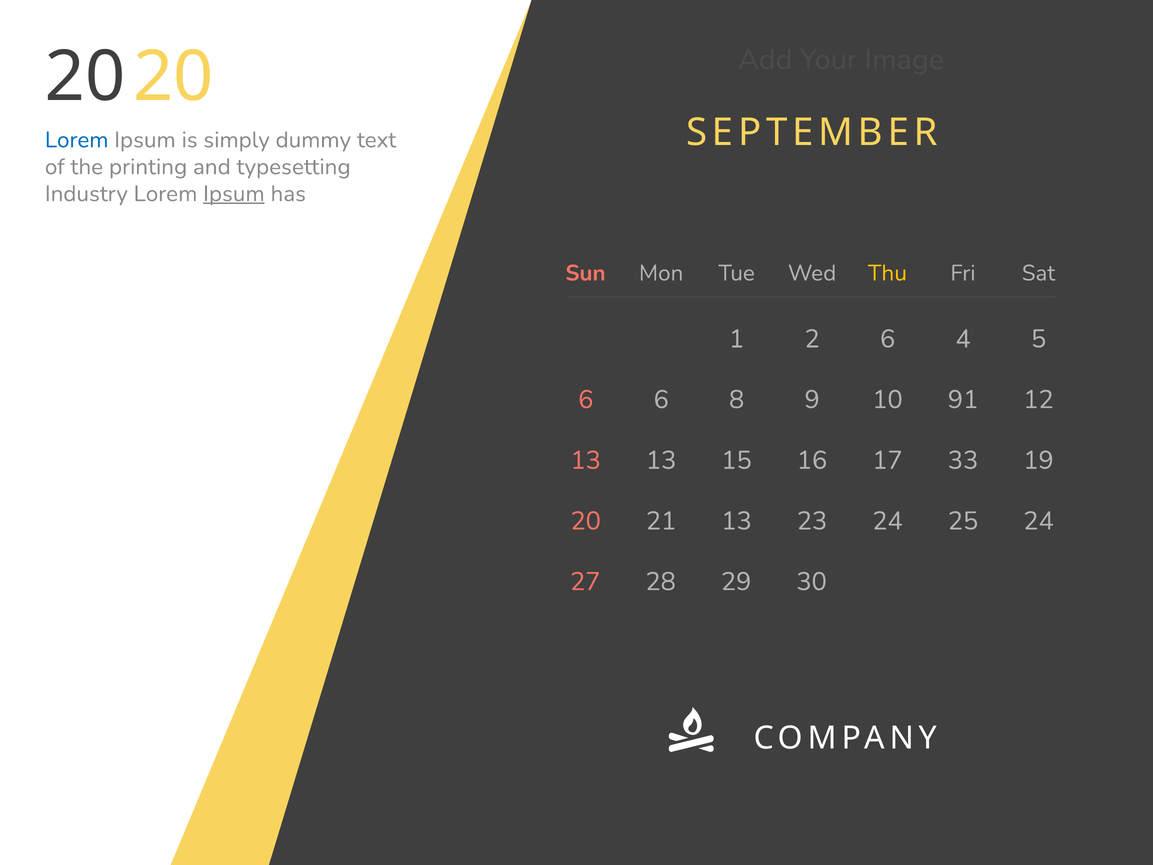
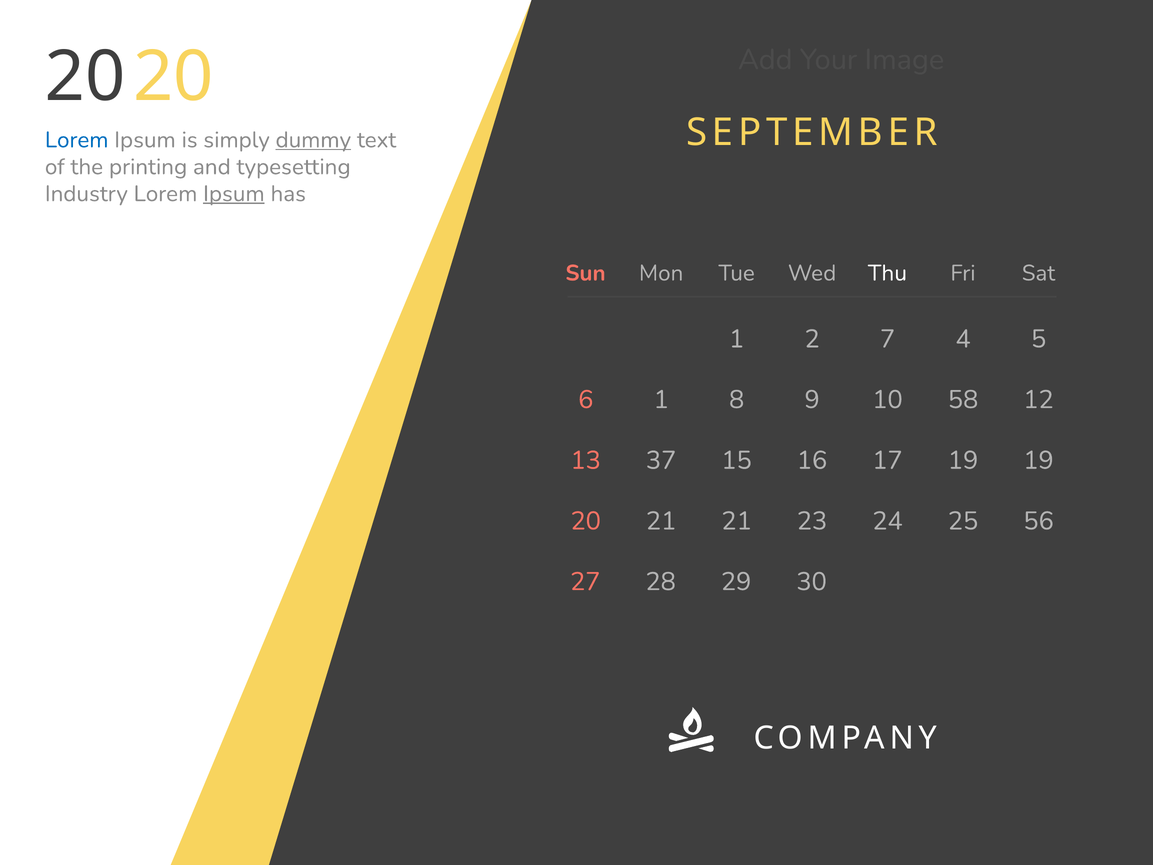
dummy underline: none -> present
Thu colour: yellow -> white
2 6: 6 -> 7
6 6: 6 -> 1
91: 91 -> 58
13 13: 13 -> 37
17 33: 33 -> 19
21 13: 13 -> 21
25 24: 24 -> 56
